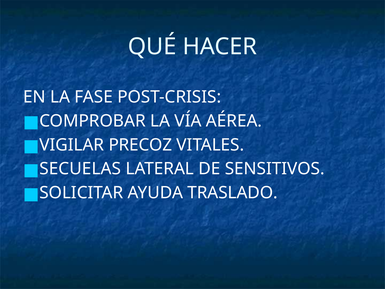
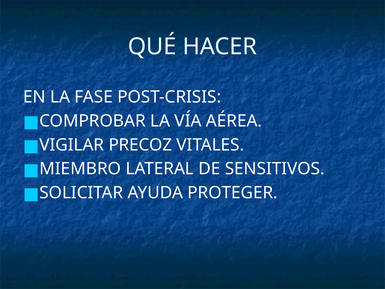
SECUELAS: SECUELAS -> MIEMBRO
TRASLADO: TRASLADO -> PROTEGER
